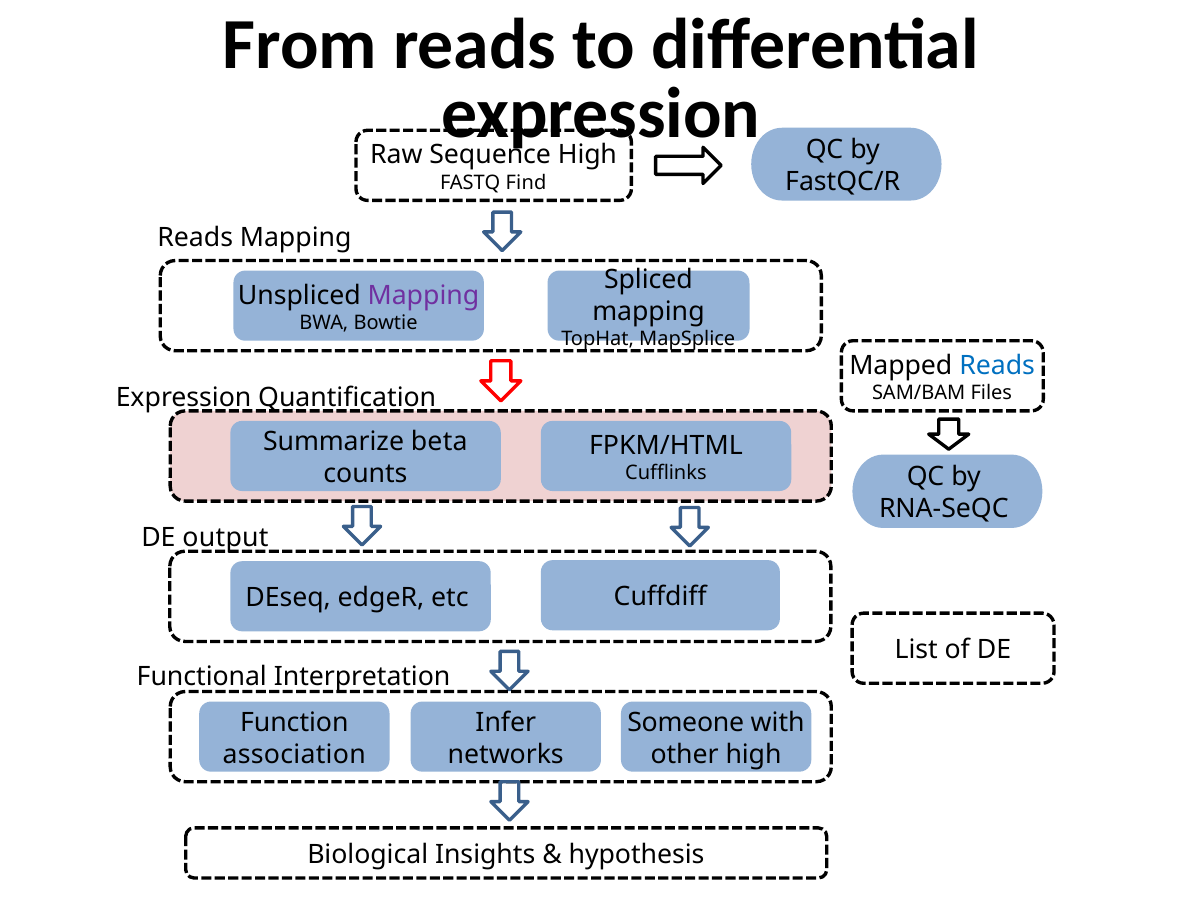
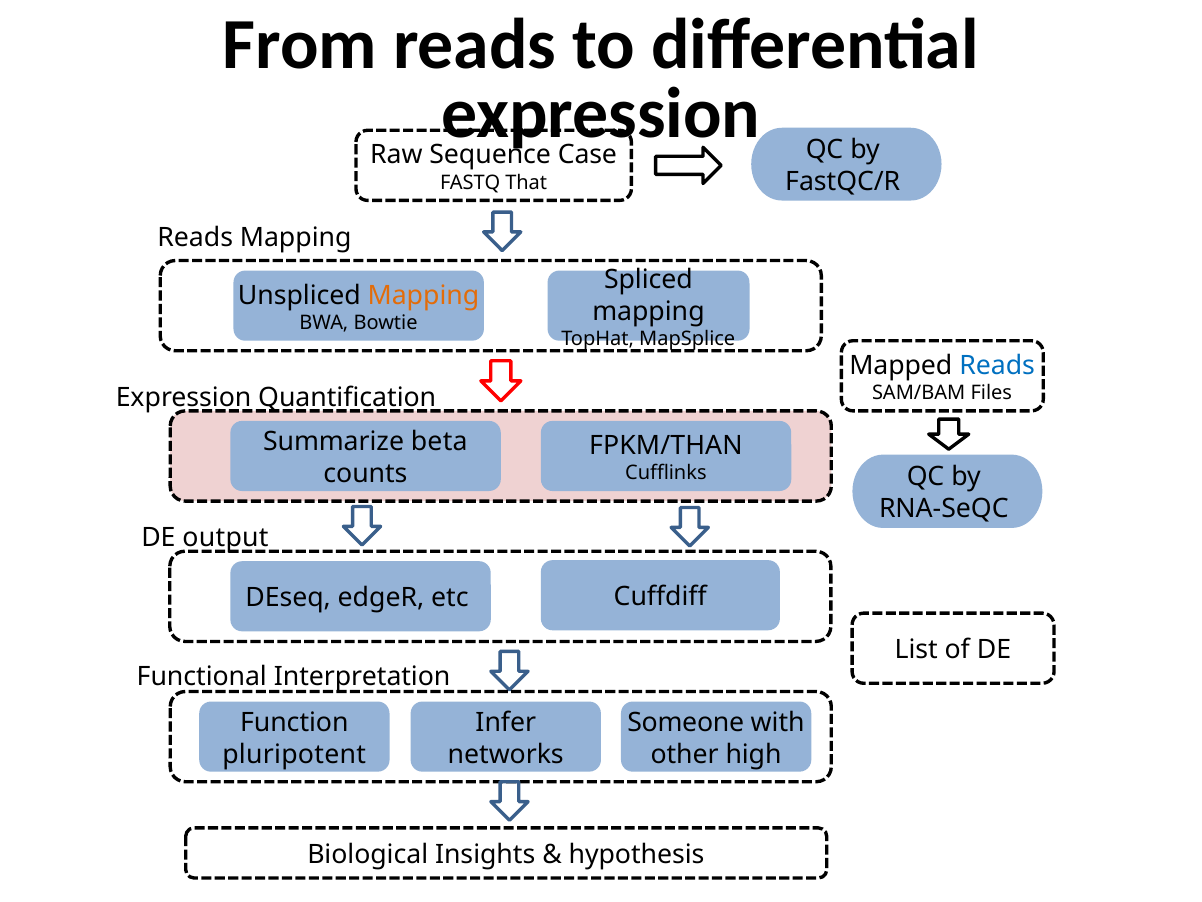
Sequence High: High -> Case
Find: Find -> That
Mapping at (423, 295) colour: purple -> orange
FPKM/HTML: FPKM/HTML -> FPKM/THAN
association: association -> pluripotent
